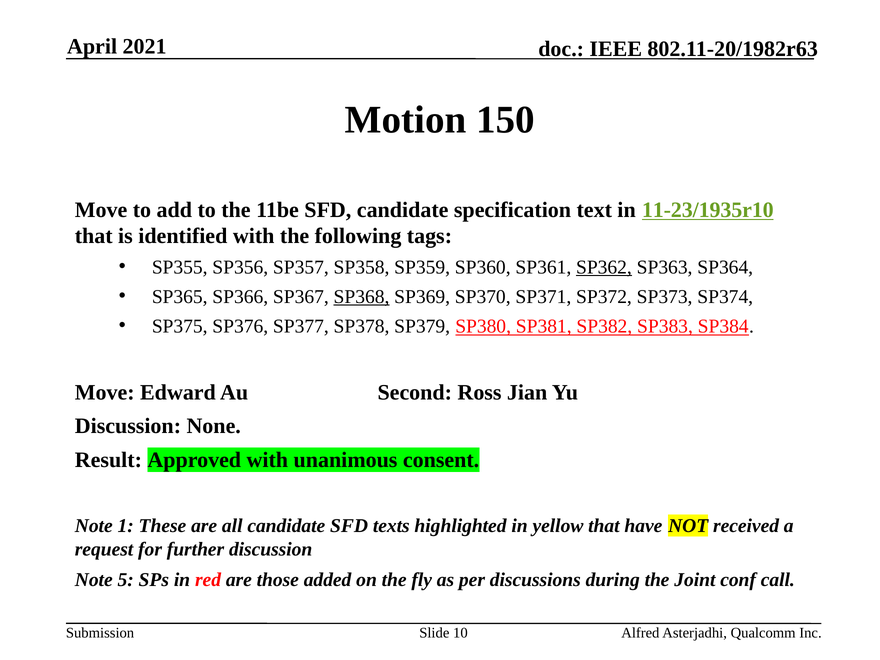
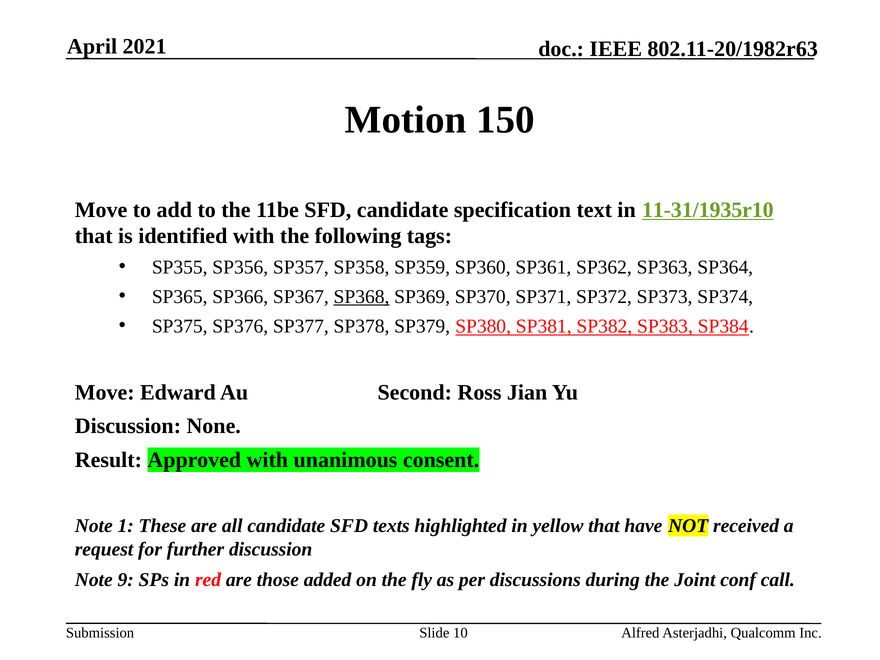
11-23/1935r10: 11-23/1935r10 -> 11-31/1935r10
SP362 underline: present -> none
5: 5 -> 9
